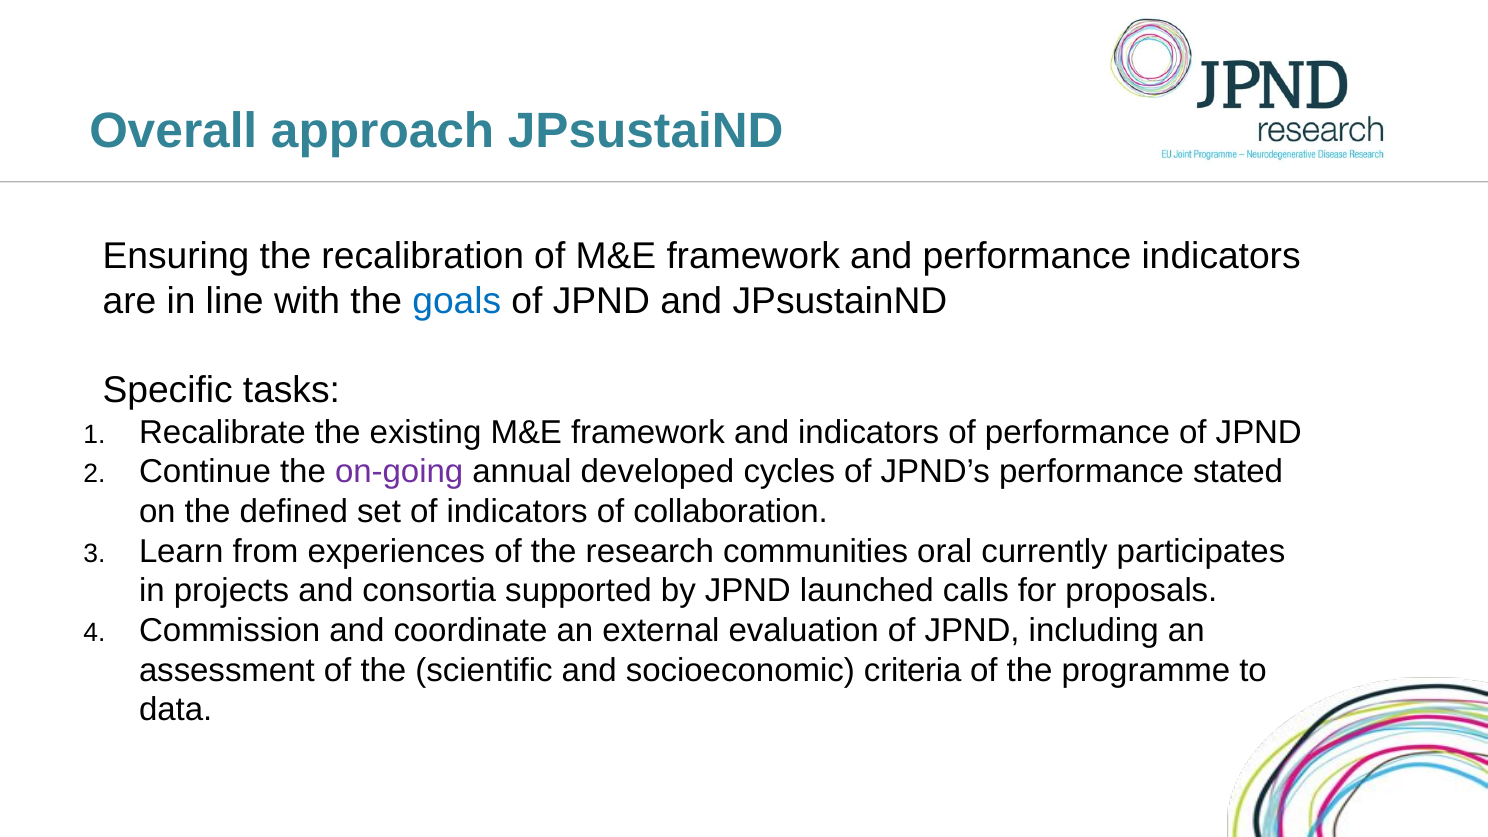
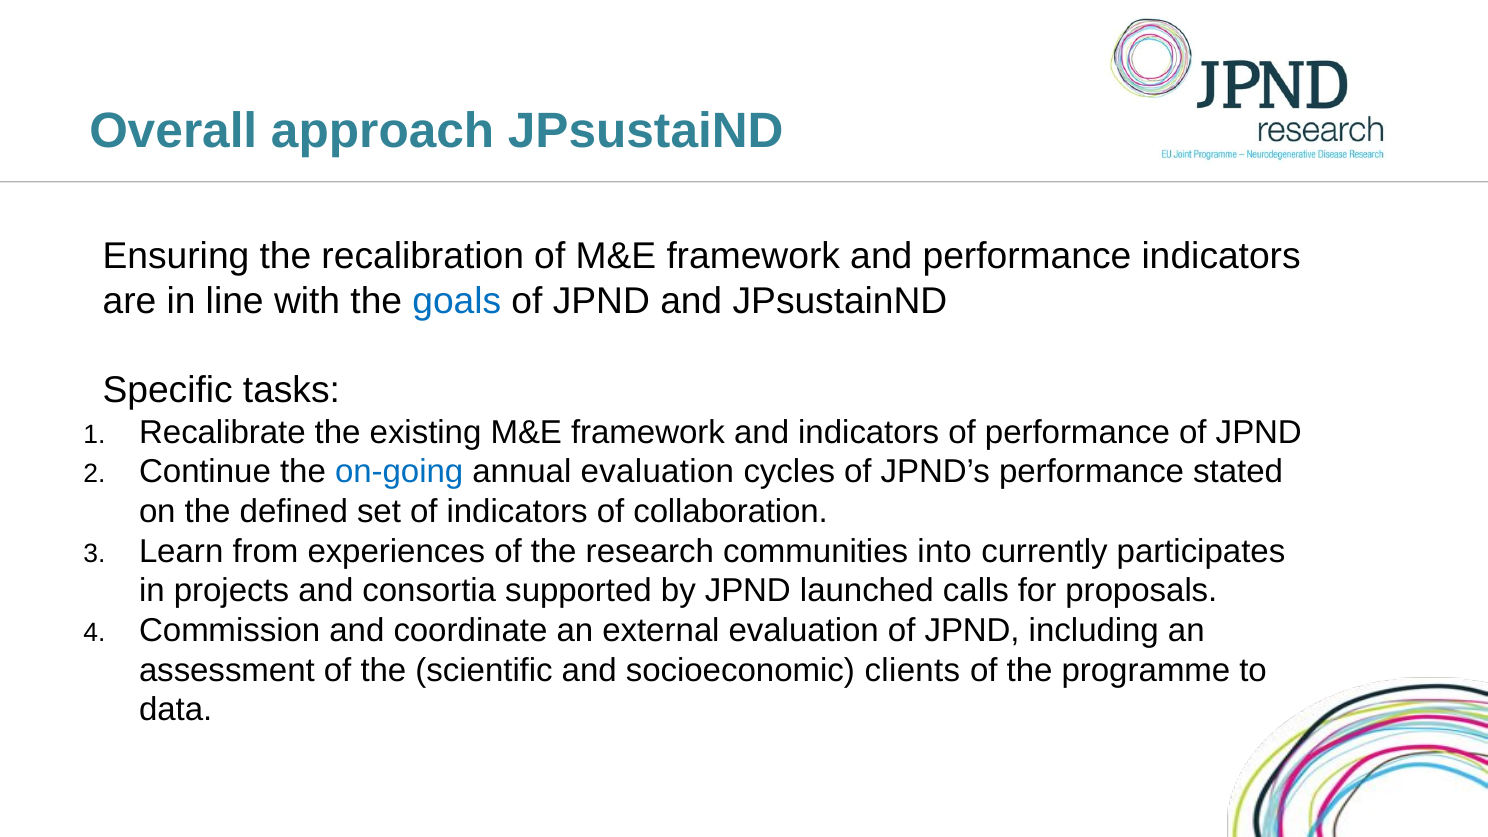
on-going colour: purple -> blue
annual developed: developed -> evaluation
oral: oral -> into
criteria: criteria -> clients
